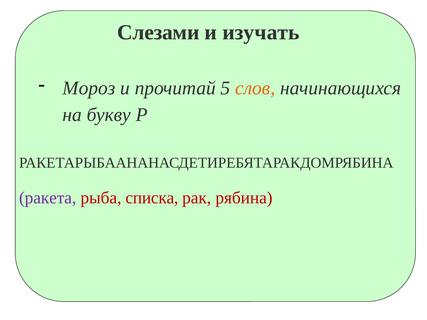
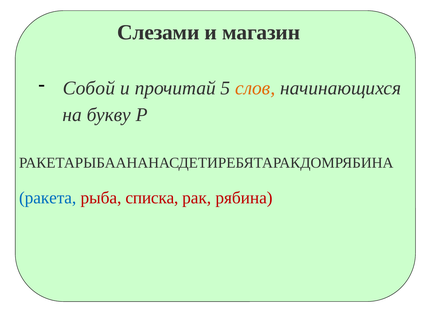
изучать: изучать -> магазин
Мороз: Мороз -> Собой
ракета colour: purple -> blue
